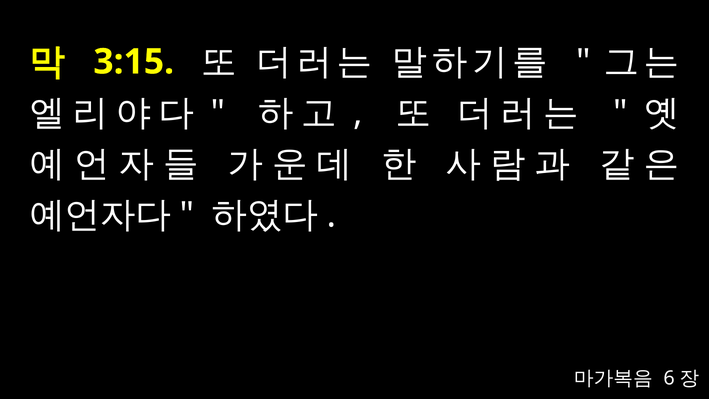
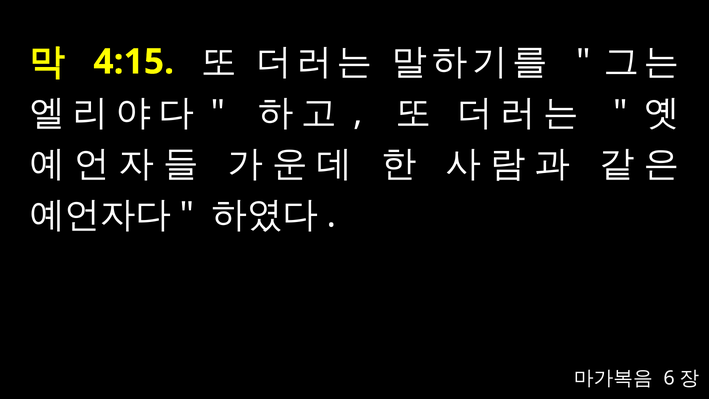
3:15: 3:15 -> 4:15
